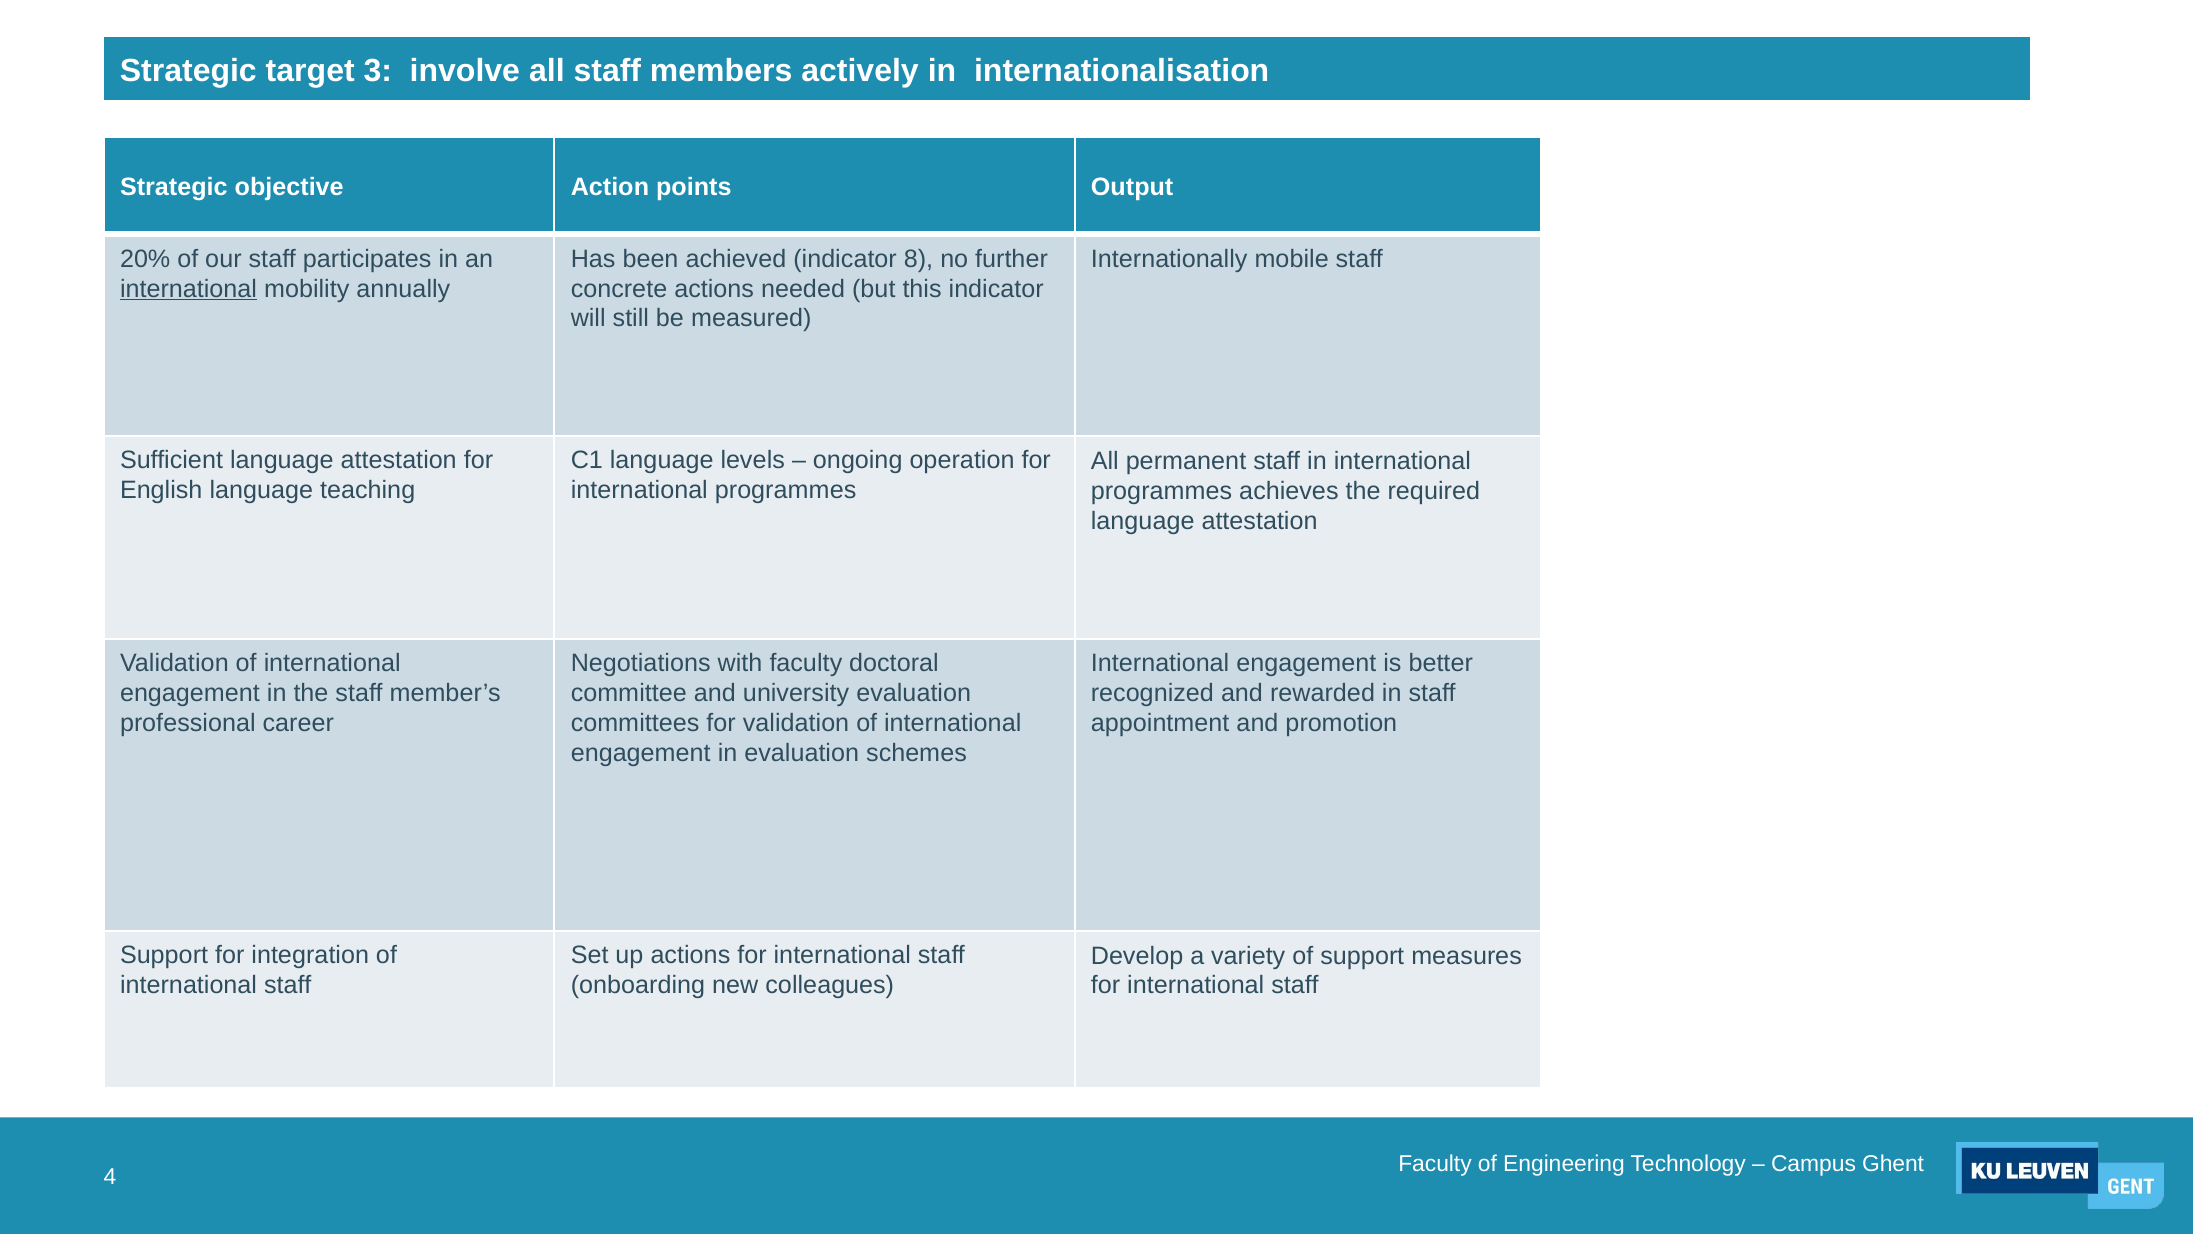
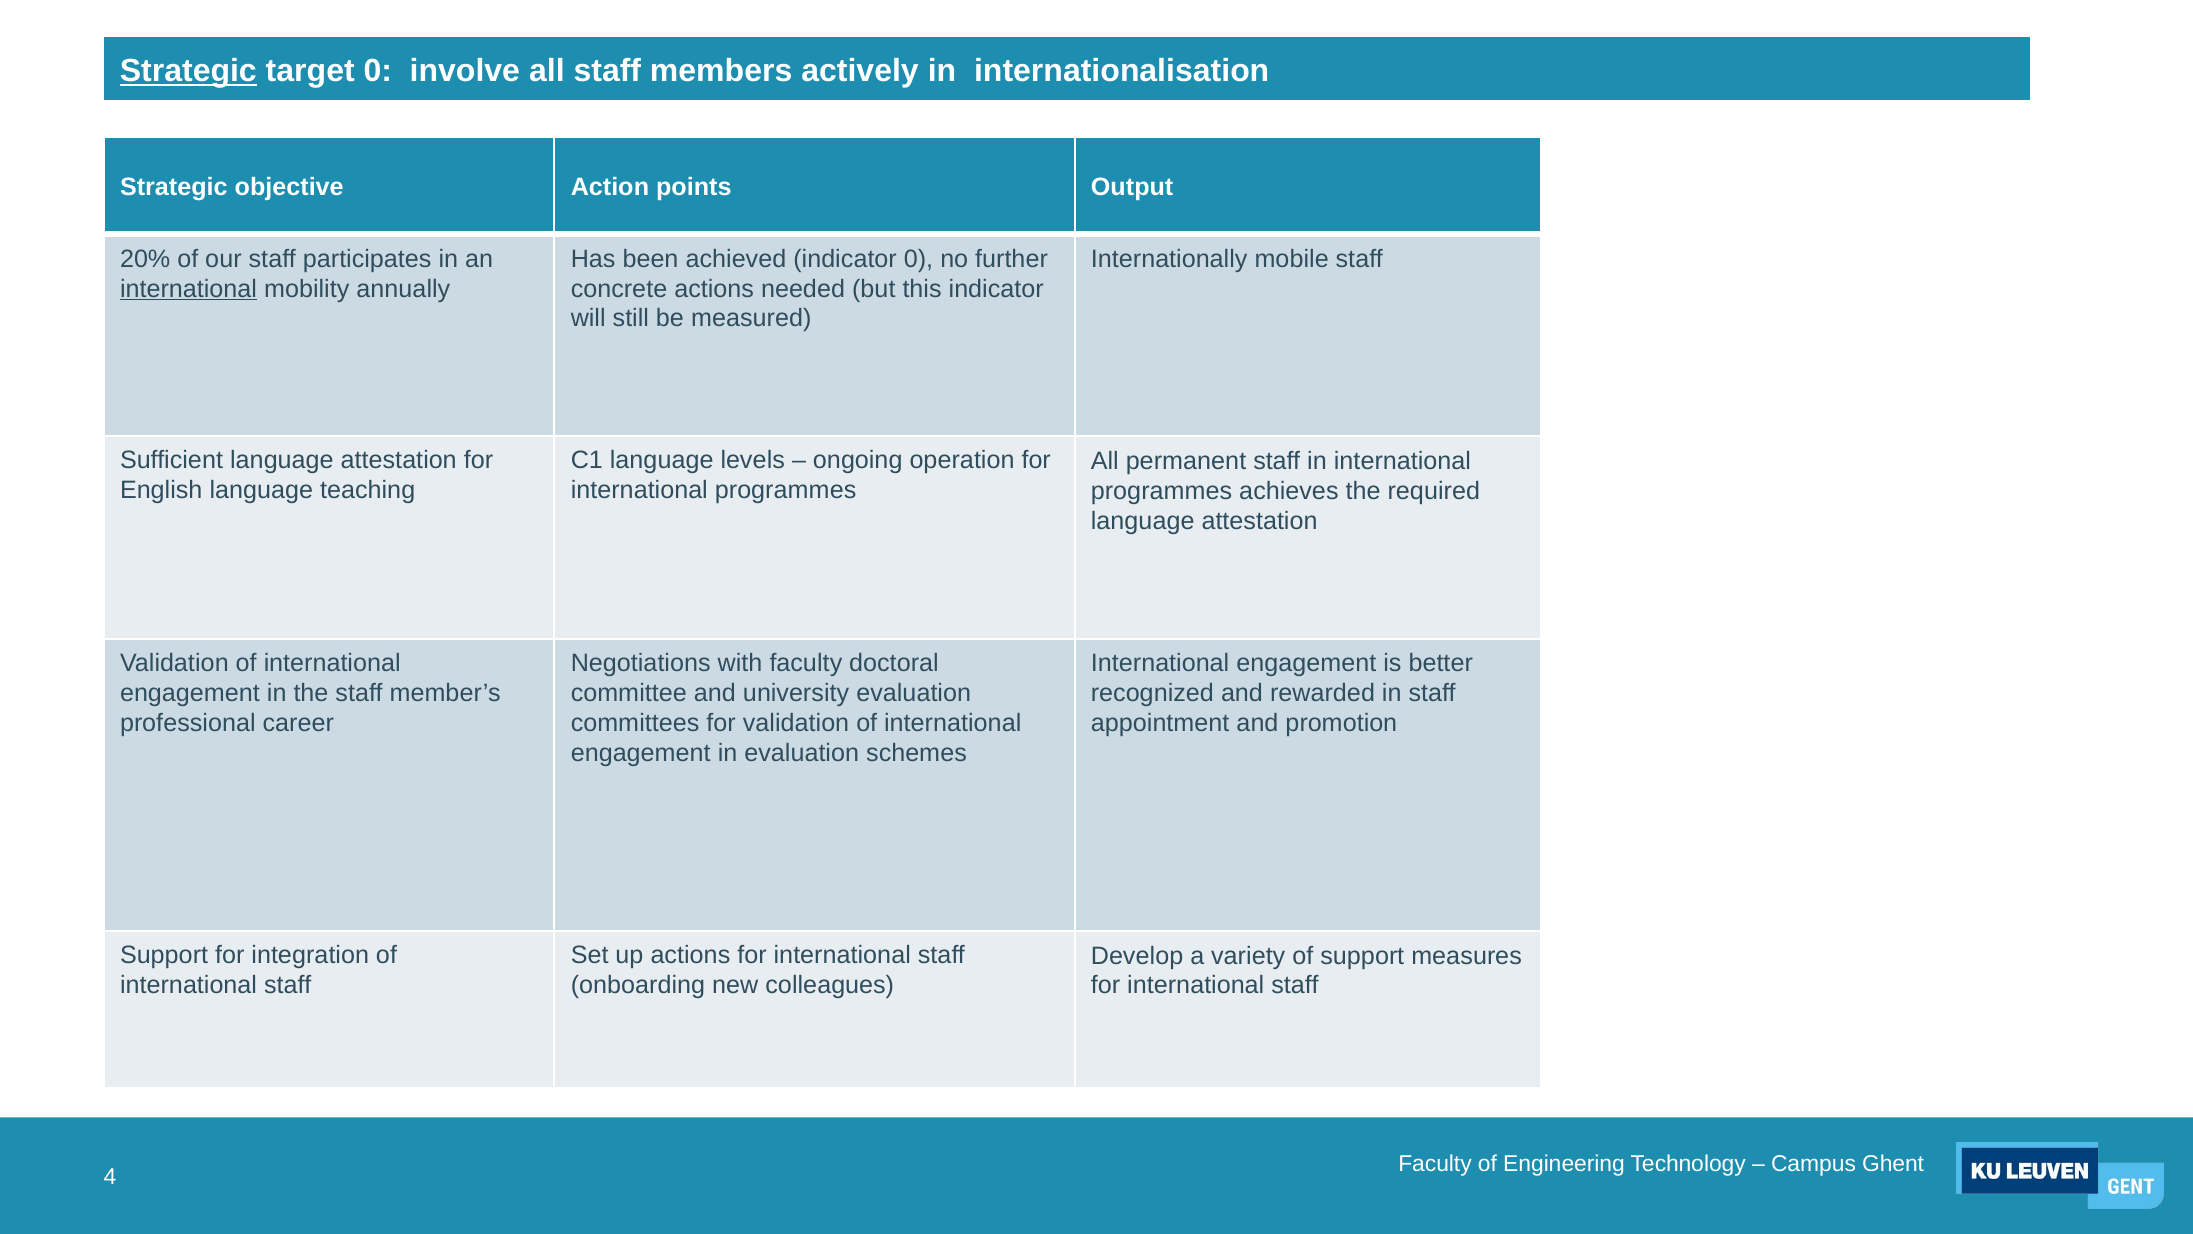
Strategic at (188, 71) underline: none -> present
target 3: 3 -> 0
indicator 8: 8 -> 0
